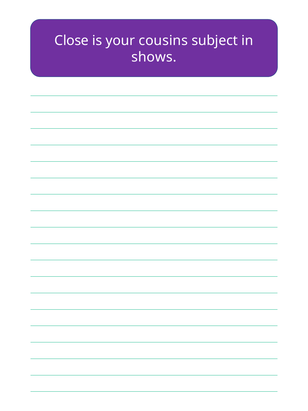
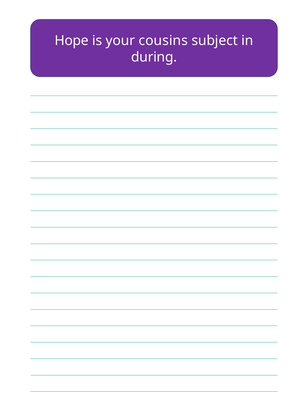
Close: Close -> Hope
shows: shows -> during
